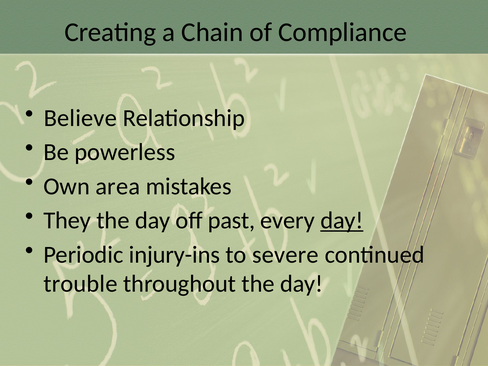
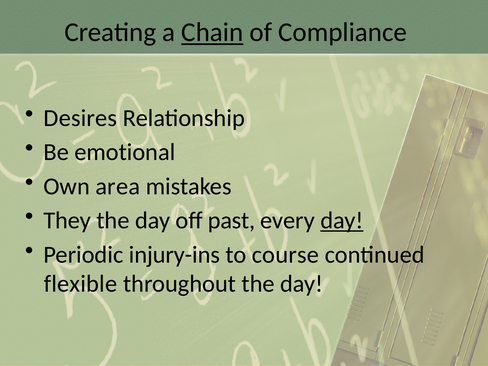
Chain underline: none -> present
Believe: Believe -> Desires
powerless: powerless -> emotional
severe: severe -> course
trouble: trouble -> flexible
